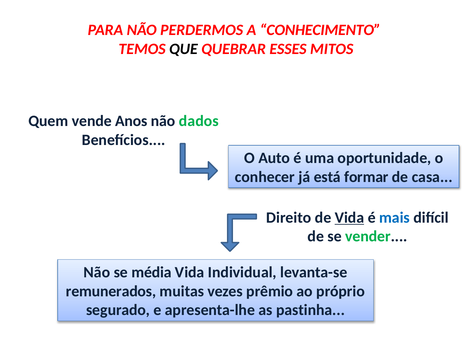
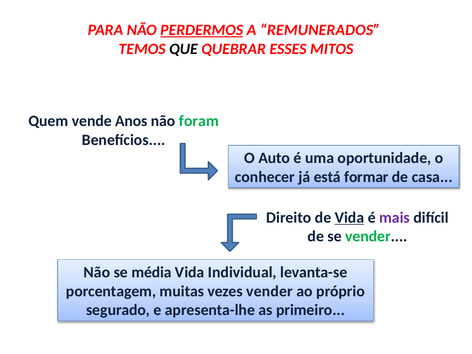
PERDERMOS underline: none -> present
CONHECIMENTO: CONHECIMENTO -> REMUNERADOS
dados: dados -> foram
mais colour: blue -> purple
remunerados: remunerados -> porcentagem
vezes prêmio: prêmio -> vender
pastinha: pastinha -> primeiro
